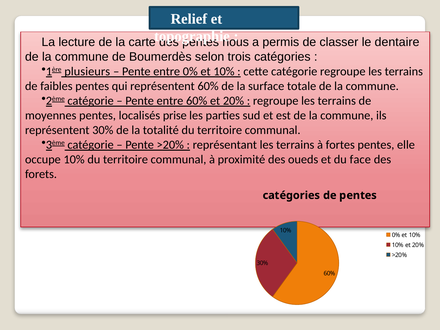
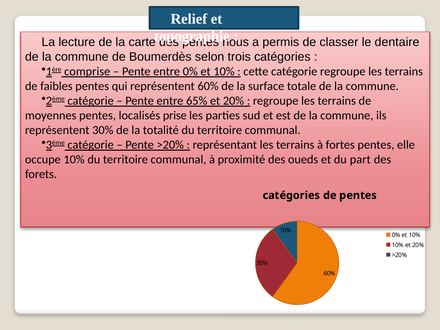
plusieurs: plusieurs -> comprise
entre 60%: 60% -> 65%
face: face -> part
